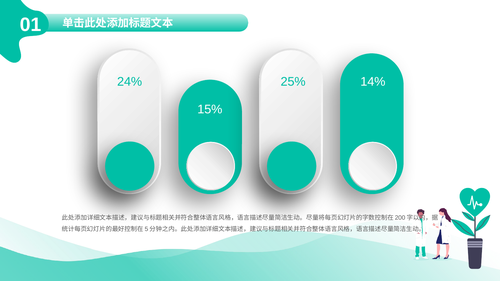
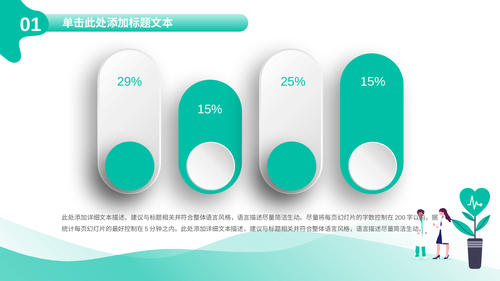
24%: 24% -> 29%
14% at (373, 82): 14% -> 15%
